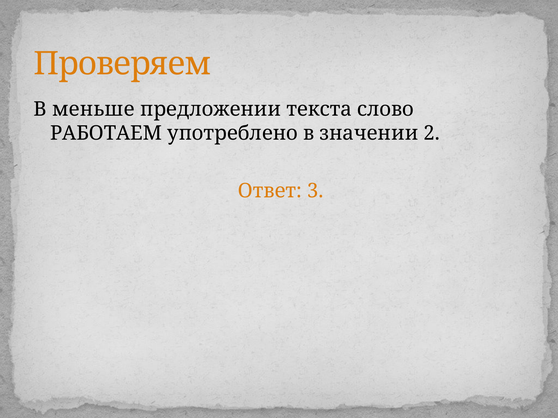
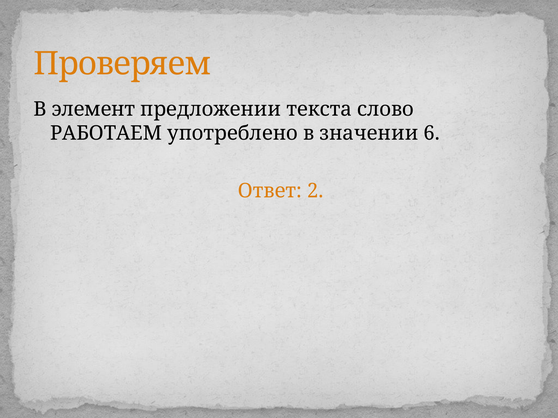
меньше: меньше -> элемент
2: 2 -> 6
3: 3 -> 2
